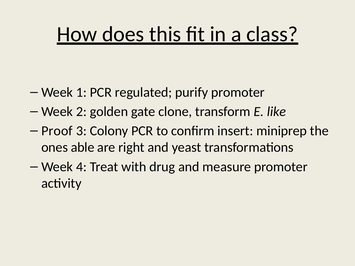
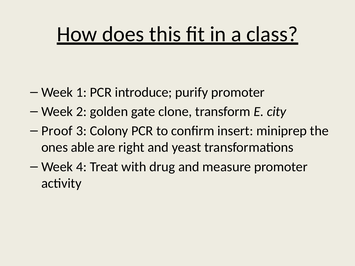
regulated: regulated -> introduce
like: like -> city
